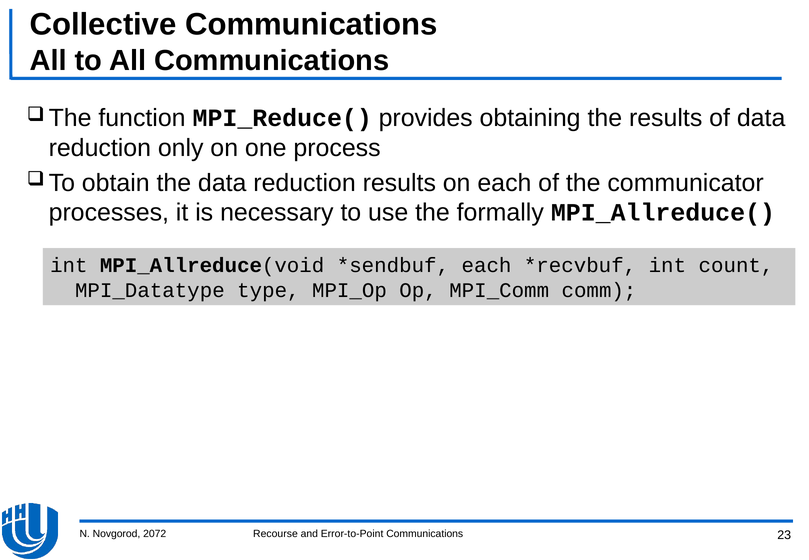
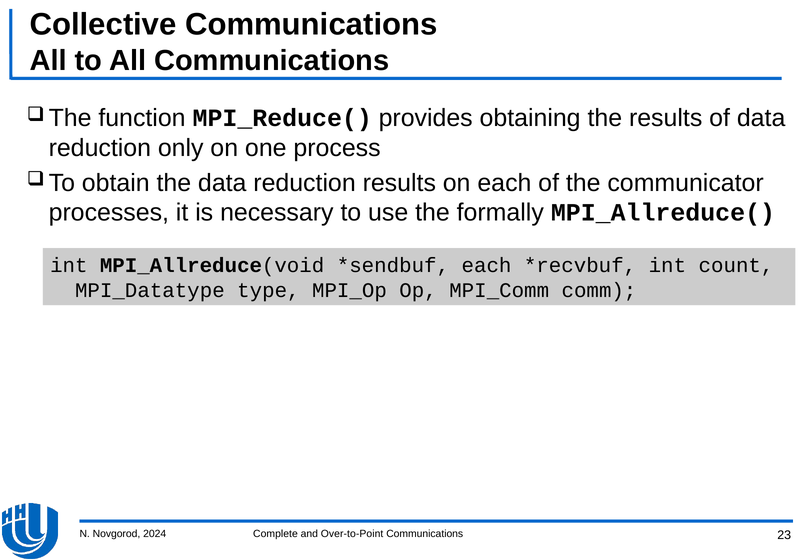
2072: 2072 -> 2024
Recourse: Recourse -> Complete
Error-to-Point: Error-to-Point -> Over-to-Point
